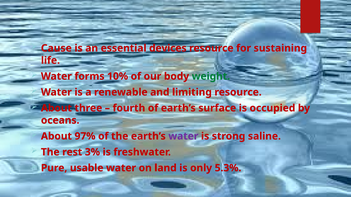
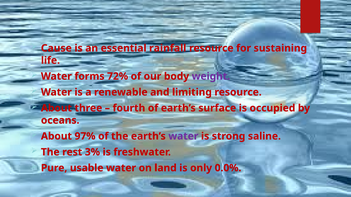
devices: devices -> rainfall
10%: 10% -> 72%
weight colour: green -> purple
5.3%: 5.3% -> 0.0%
